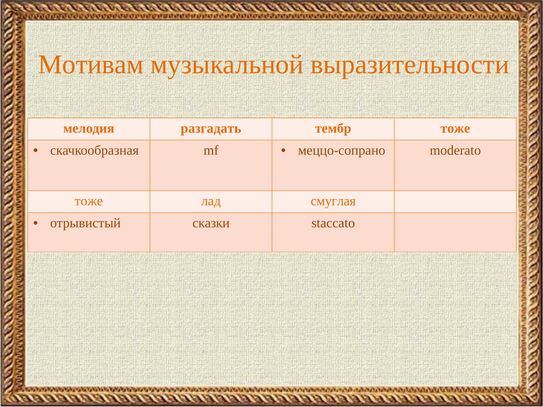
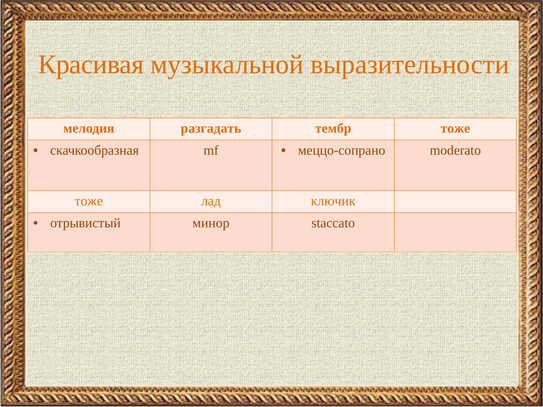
Мотивам: Мотивам -> Красивая
смуглая: смуглая -> ключик
сказки: сказки -> минор
